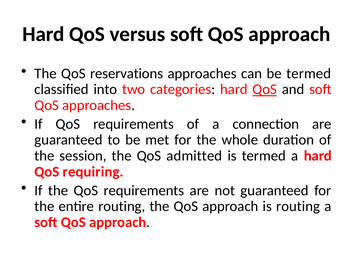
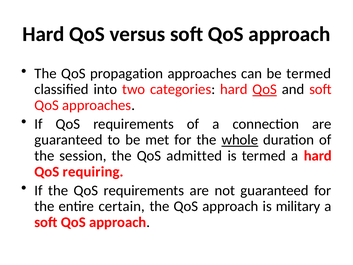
reservations: reservations -> propagation
whole underline: none -> present
entire routing: routing -> certain
is routing: routing -> military
